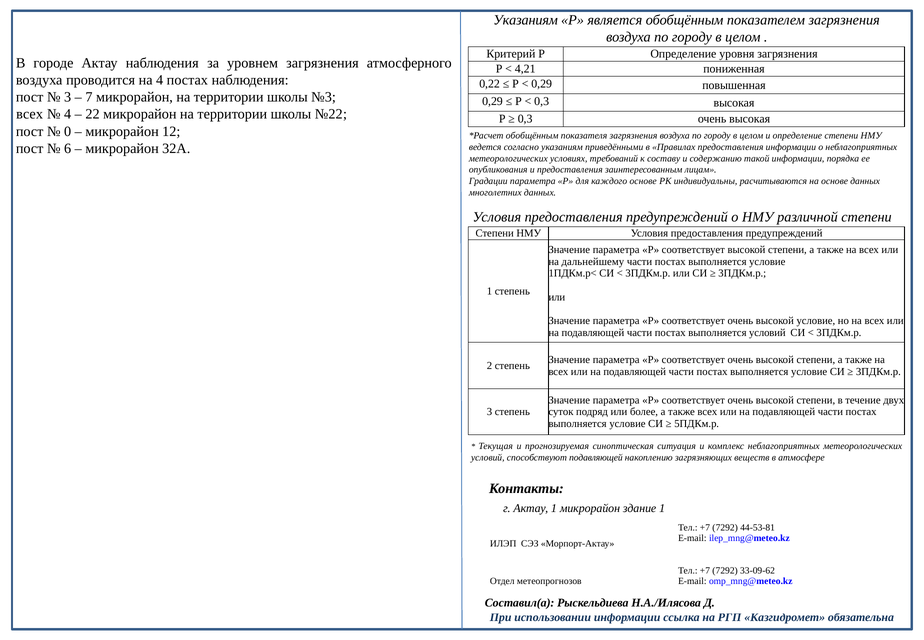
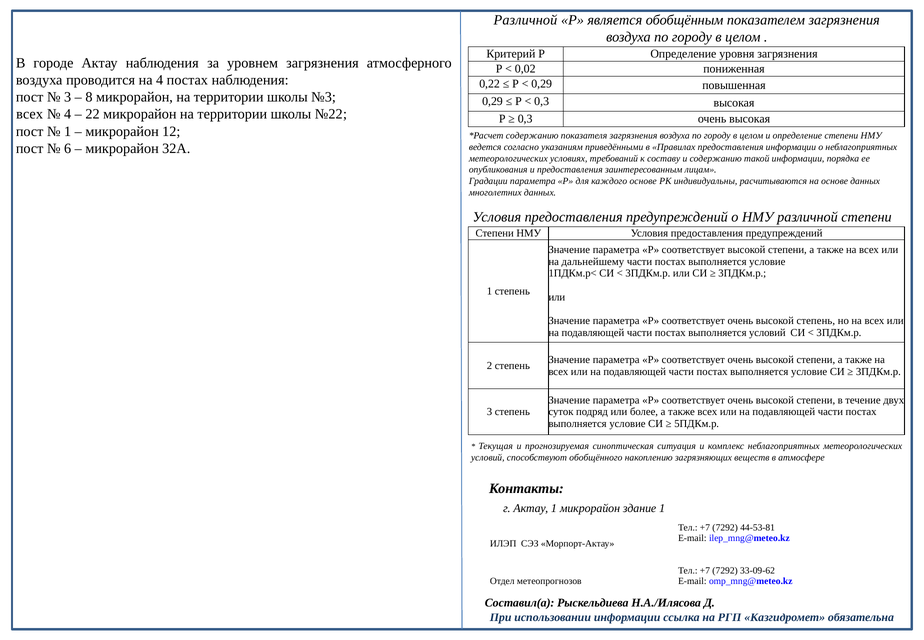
Указаниям at (526, 20): Указаниям -> Различной
4,21: 4,21 -> 0,02
7: 7 -> 8
0 at (68, 131): 0 -> 1
обобщённым at (532, 136): обобщённым -> содержанию
высокой условие: условие -> степень
способствуют подавляющей: подавляющей -> обобщённого
